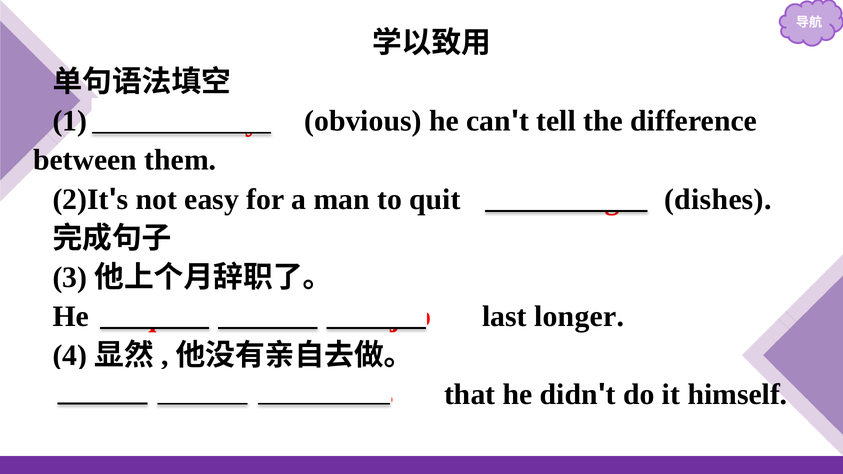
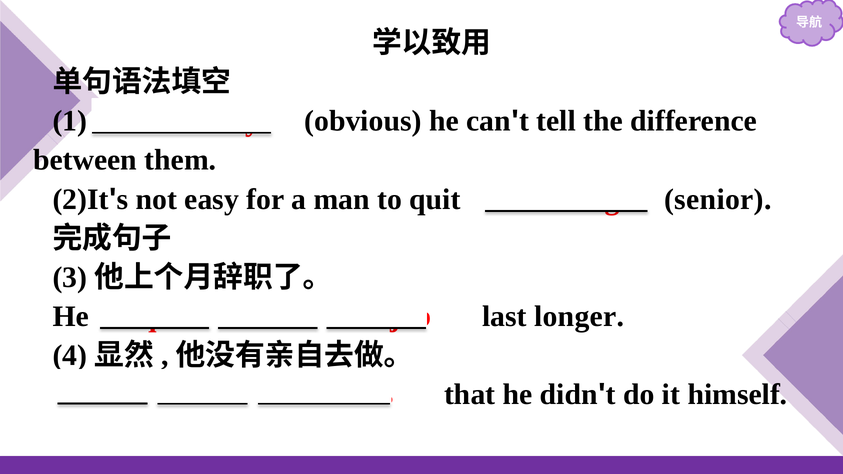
dishes: dishes -> senior
